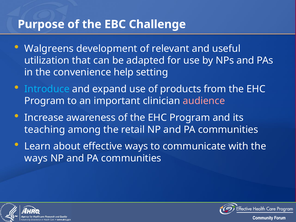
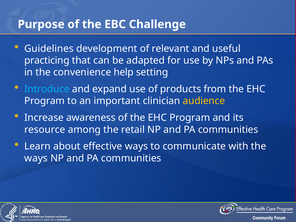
Walgreens: Walgreens -> Guidelines
utilization: utilization -> practicing
audience colour: pink -> yellow
teaching: teaching -> resource
